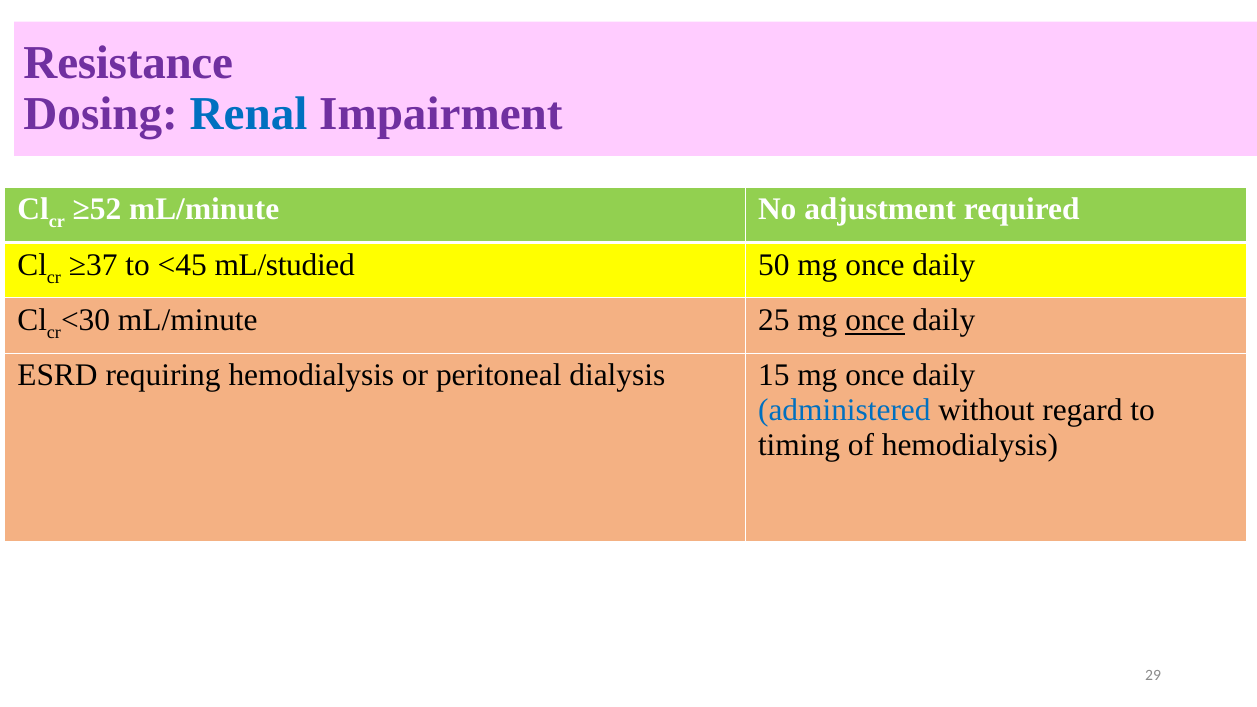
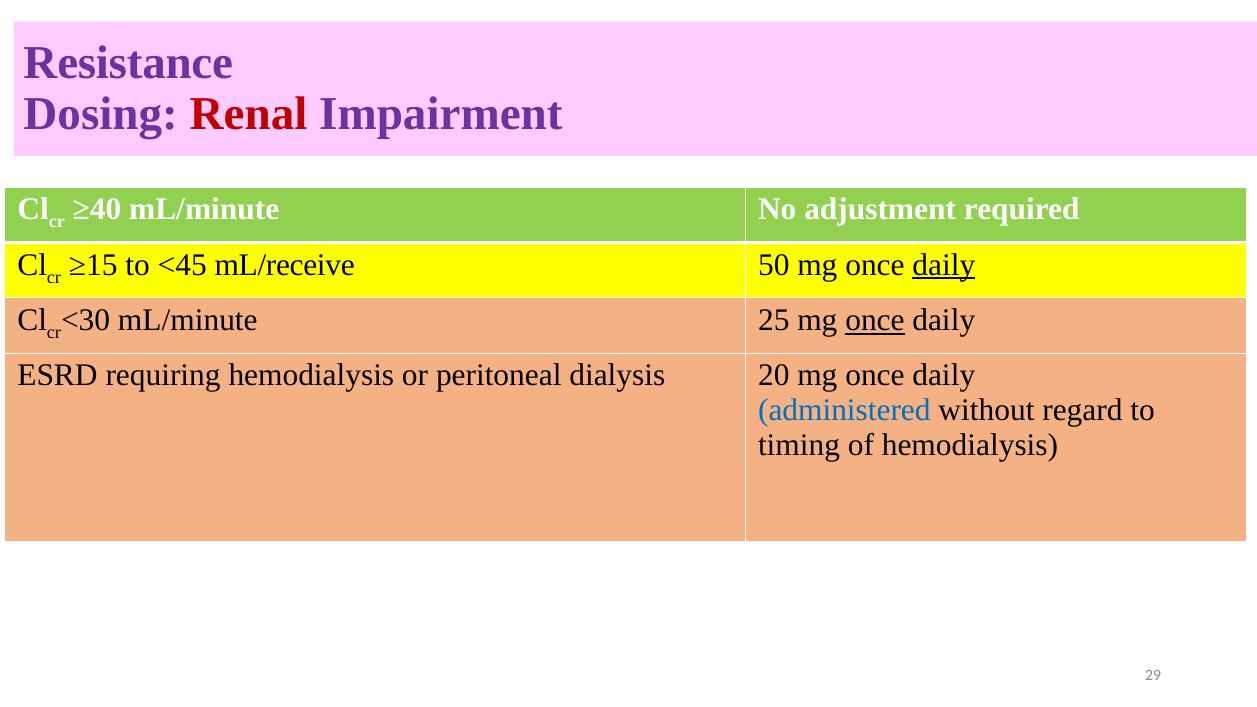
Renal colour: blue -> red
≥52: ≥52 -> ≥40
≥37: ≥37 -> ≥15
mL/studied: mL/studied -> mL/receive
daily at (944, 265) underline: none -> present
15: 15 -> 20
